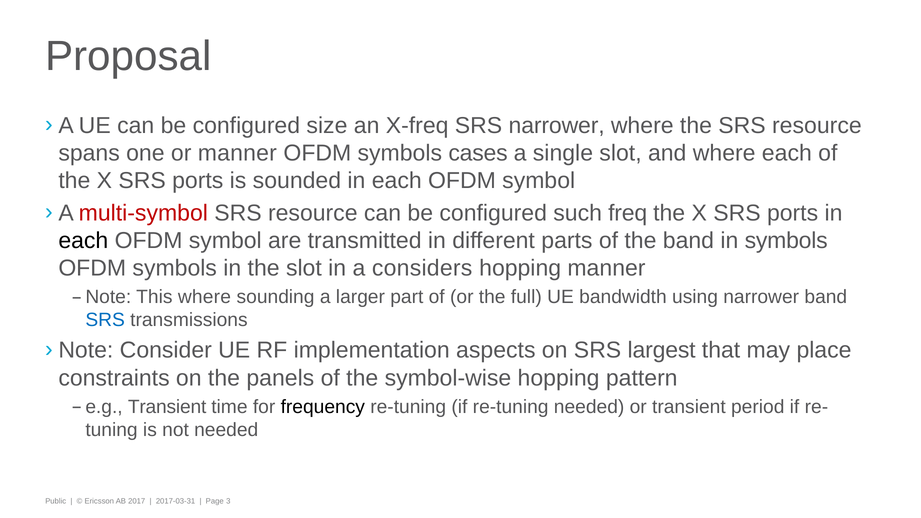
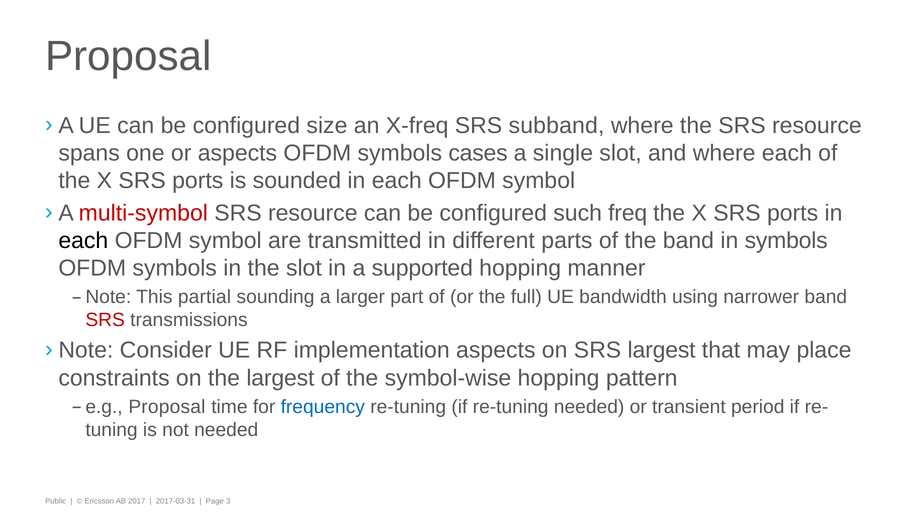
SRS narrower: narrower -> subband
or manner: manner -> aspects
considers: considers -> supported
This where: where -> partial
SRS at (105, 320) colour: blue -> red
the panels: panels -> largest
e.g Transient: Transient -> Proposal
frequency colour: black -> blue
